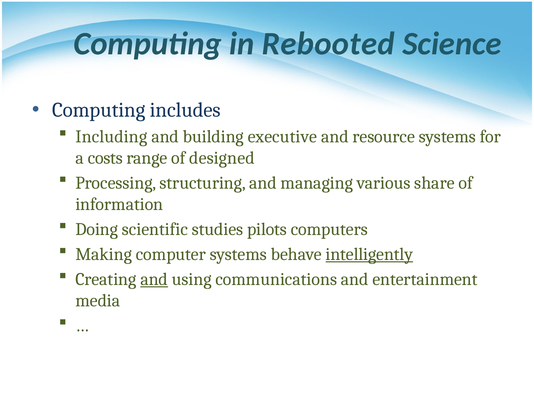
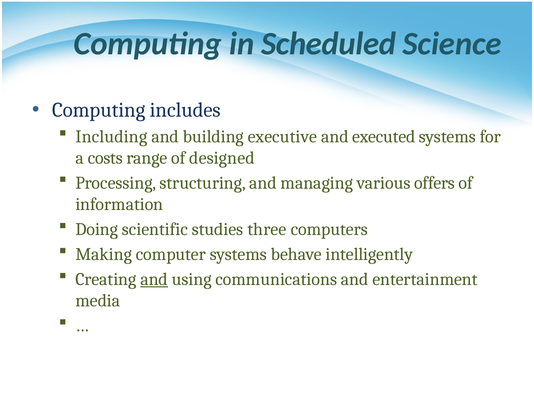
Rebooted: Rebooted -> Scheduled
resource: resource -> executed
share: share -> offers
pilots: pilots -> three
intelligently underline: present -> none
